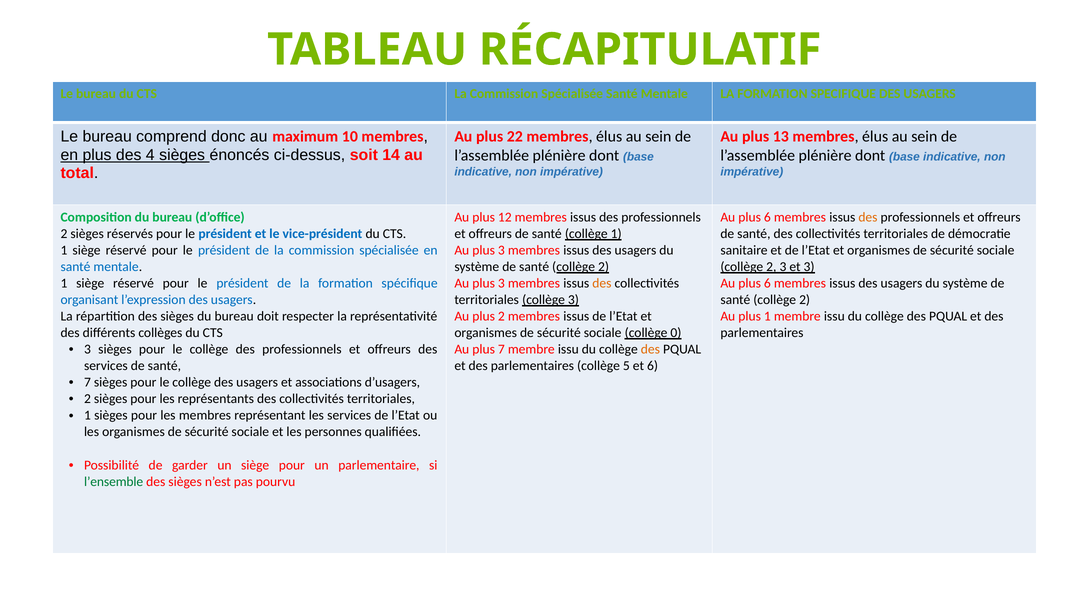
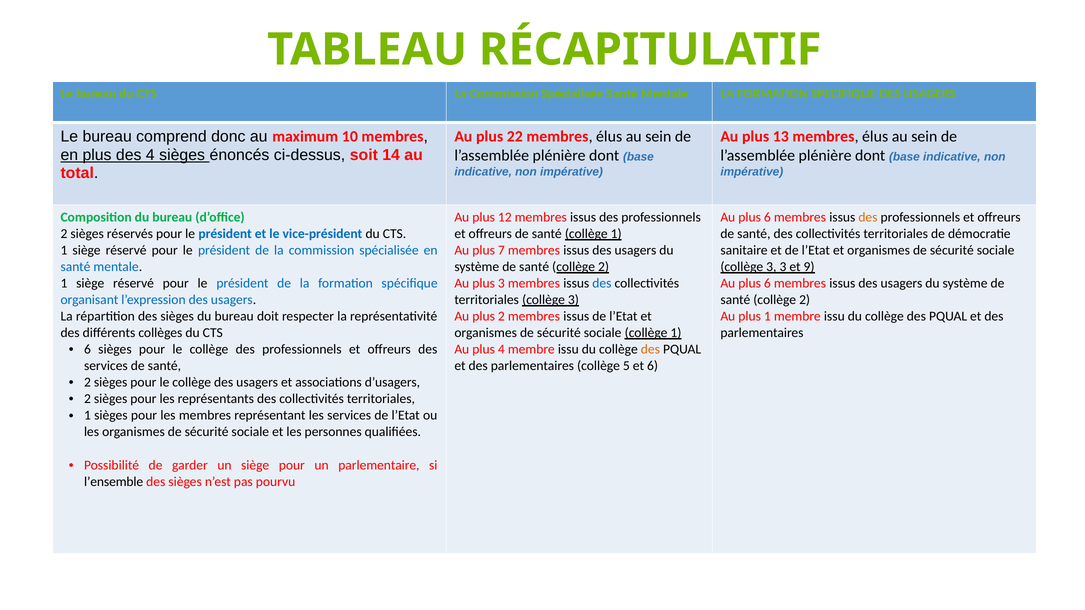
3 at (501, 250): 3 -> 7
2 at (771, 267): 2 -> 3
et 3: 3 -> 9
des at (602, 283) colour: orange -> blue
sociale collège 0: 0 -> 1
3 at (87, 350): 3 -> 6
plus 7: 7 -> 4
7 at (87, 383): 7 -> 2
l’ensemble colour: green -> black
